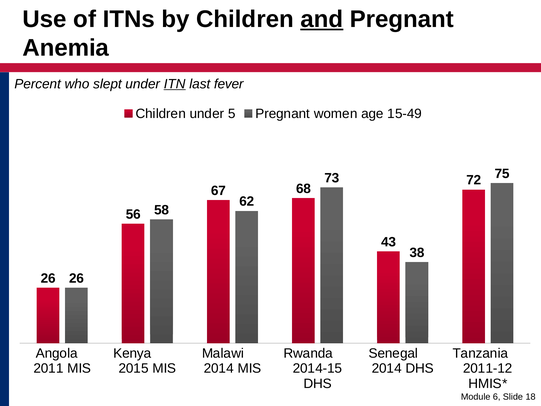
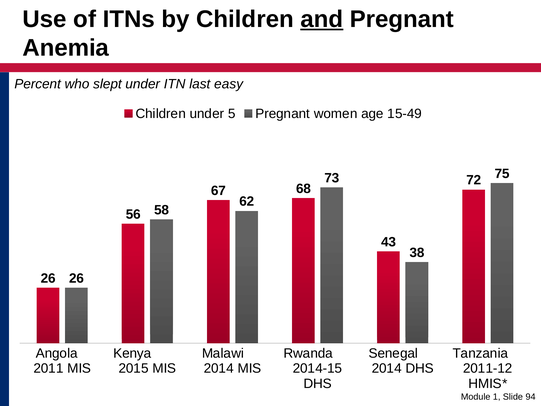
ITN underline: present -> none
fever: fever -> easy
6: 6 -> 1
18: 18 -> 94
